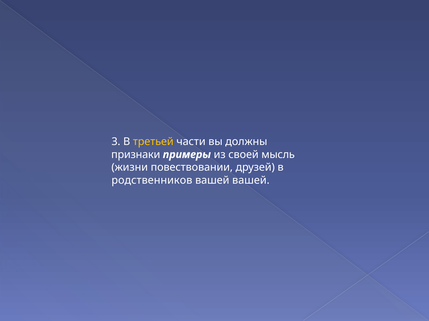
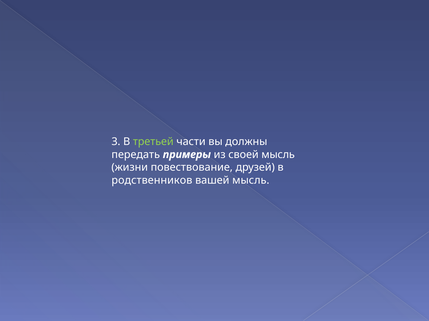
третьей colour: yellow -> light green
признаки: признаки -> передать
повествовании: повествовании -> повествование
вашей вашей: вашей -> мысль
